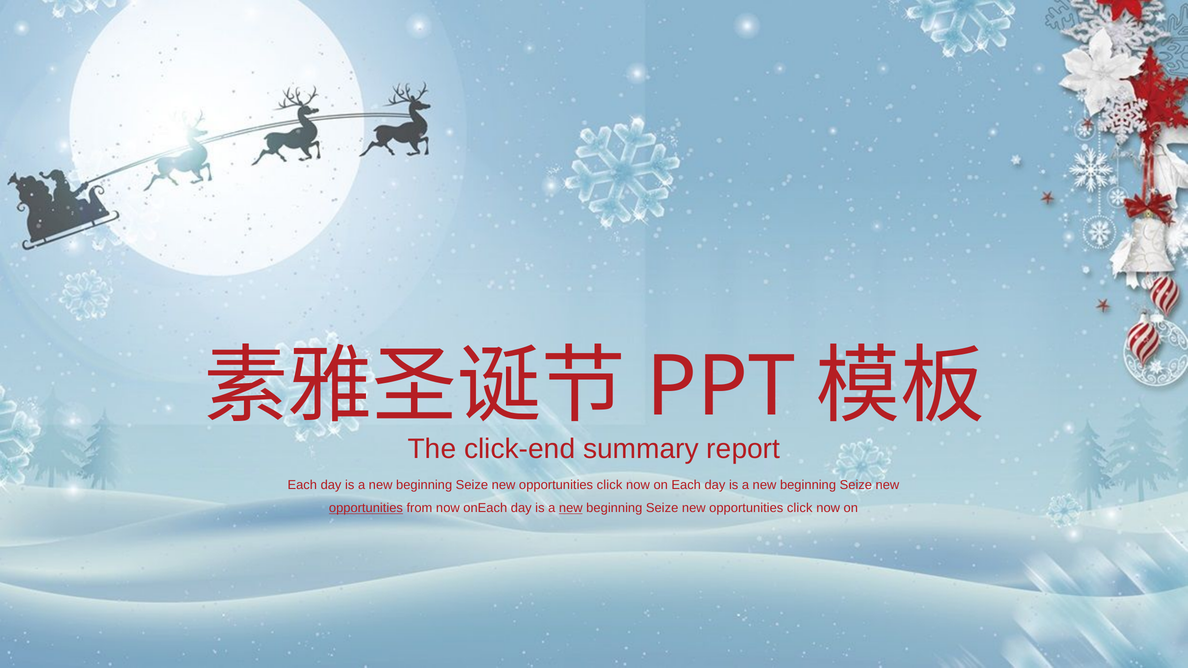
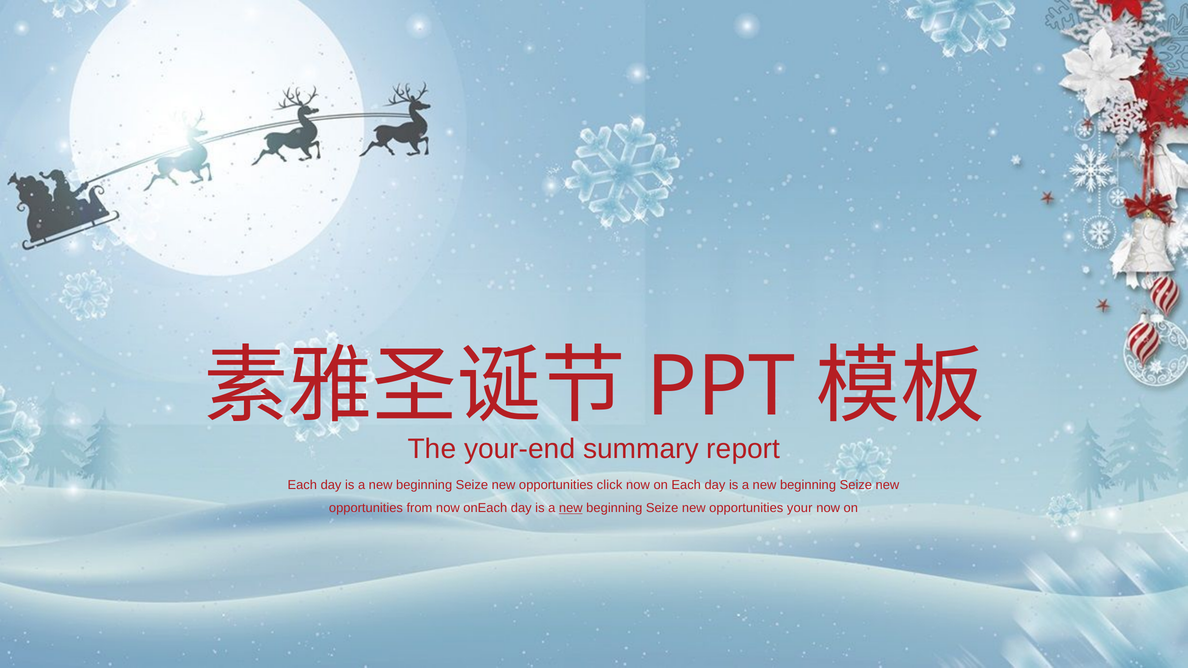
click-end: click-end -> your-end
opportunities at (366, 508) underline: present -> none
click at (800, 508): click -> your
